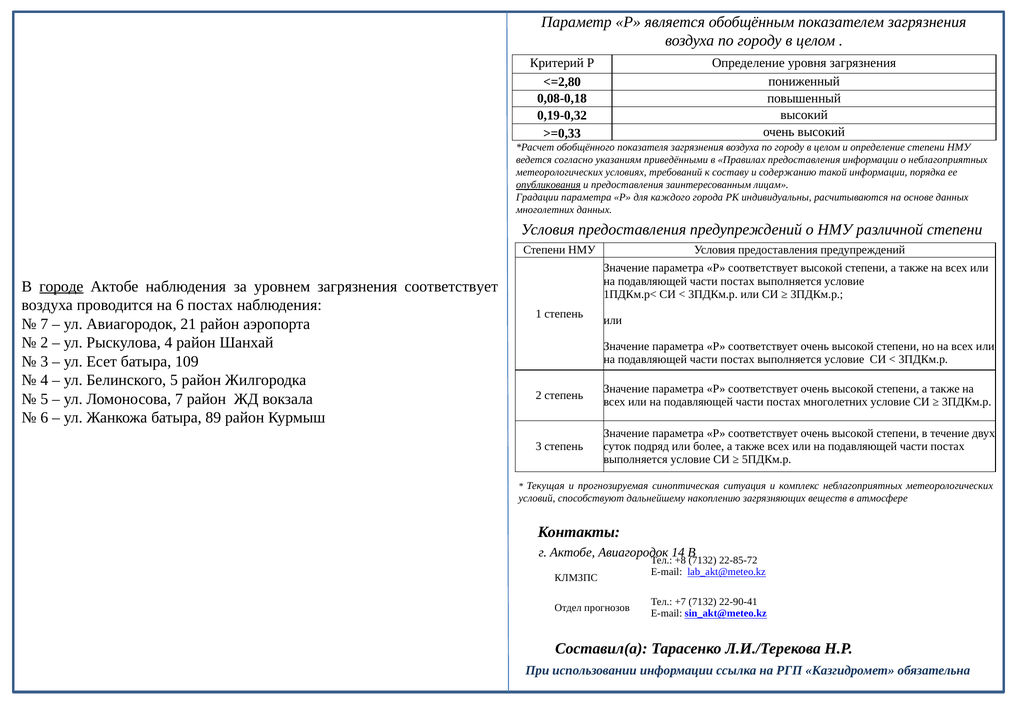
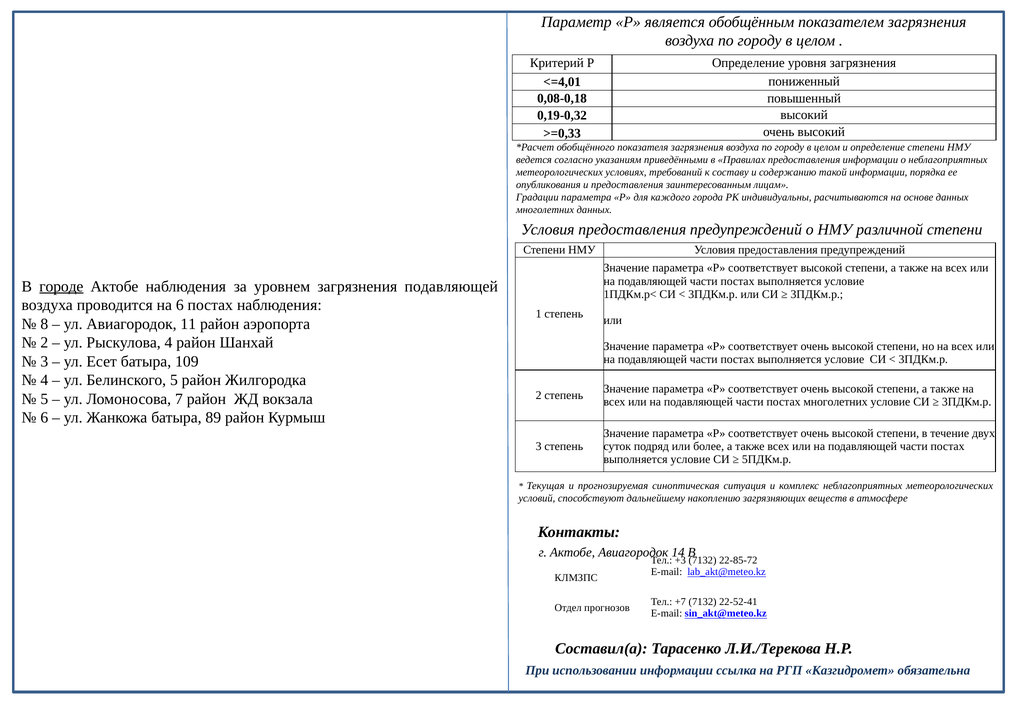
<=2,80: <=2,80 -> <=4,01
опубликования underline: present -> none
загрязнения соответствует: соответствует -> подавляющей
7 at (44, 324): 7 -> 8
21: 21 -> 11
+8: +8 -> +3
22-90-41: 22-90-41 -> 22-52-41
